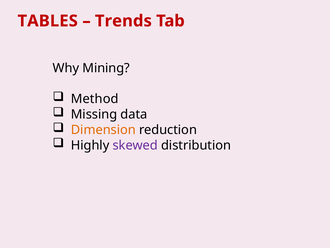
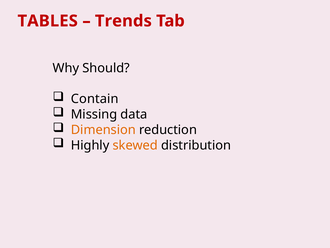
Mining: Mining -> Should
Method: Method -> Contain
skewed colour: purple -> orange
